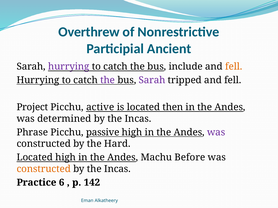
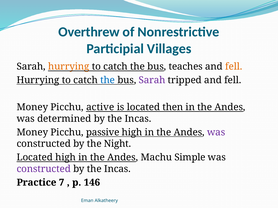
Ancient: Ancient -> Villages
hurrying at (69, 67) colour: purple -> orange
include: include -> teaches
the at (108, 80) colour: purple -> blue
Project at (32, 107): Project -> Money
Phrase at (32, 133): Phrase -> Money
Hard: Hard -> Night
Before: Before -> Simple
constructed at (44, 169) colour: orange -> purple
6: 6 -> 7
142: 142 -> 146
